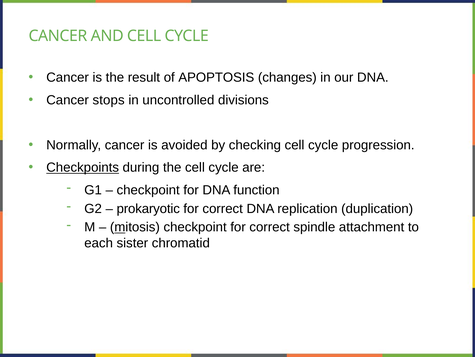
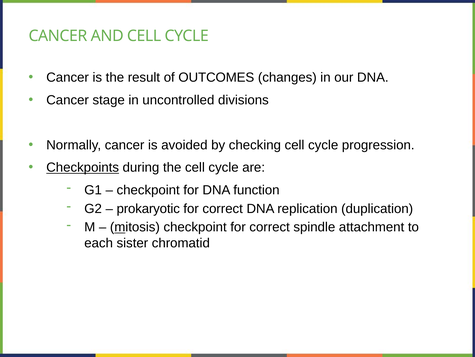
APOPTOSIS: APOPTOSIS -> OUTCOMES
stops: stops -> stage
